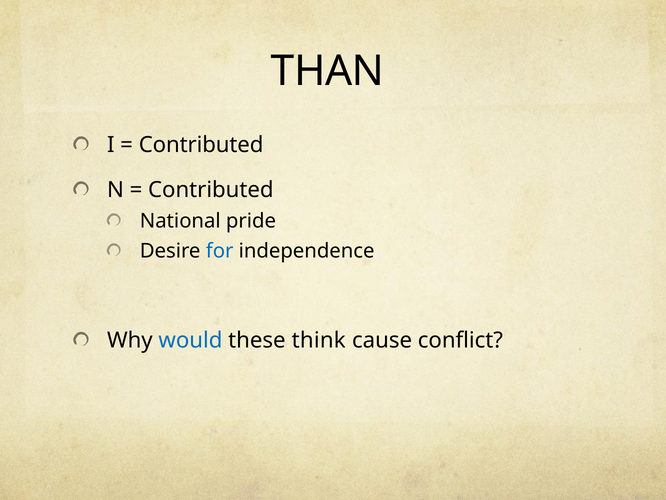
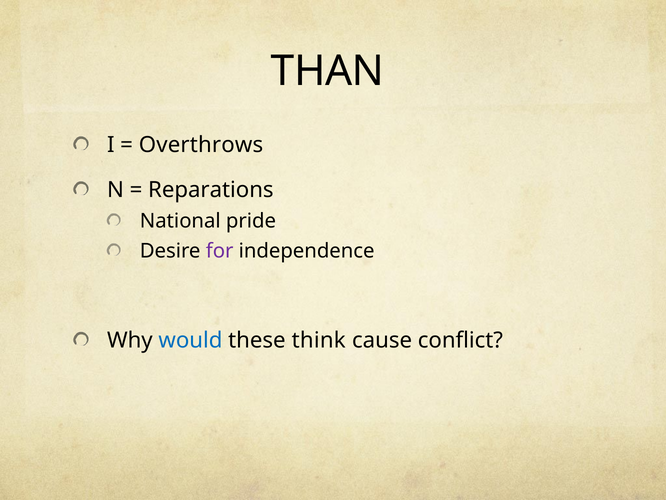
Contributed at (201, 145): Contributed -> Overthrows
Contributed at (211, 190): Contributed -> Reparations
for colour: blue -> purple
